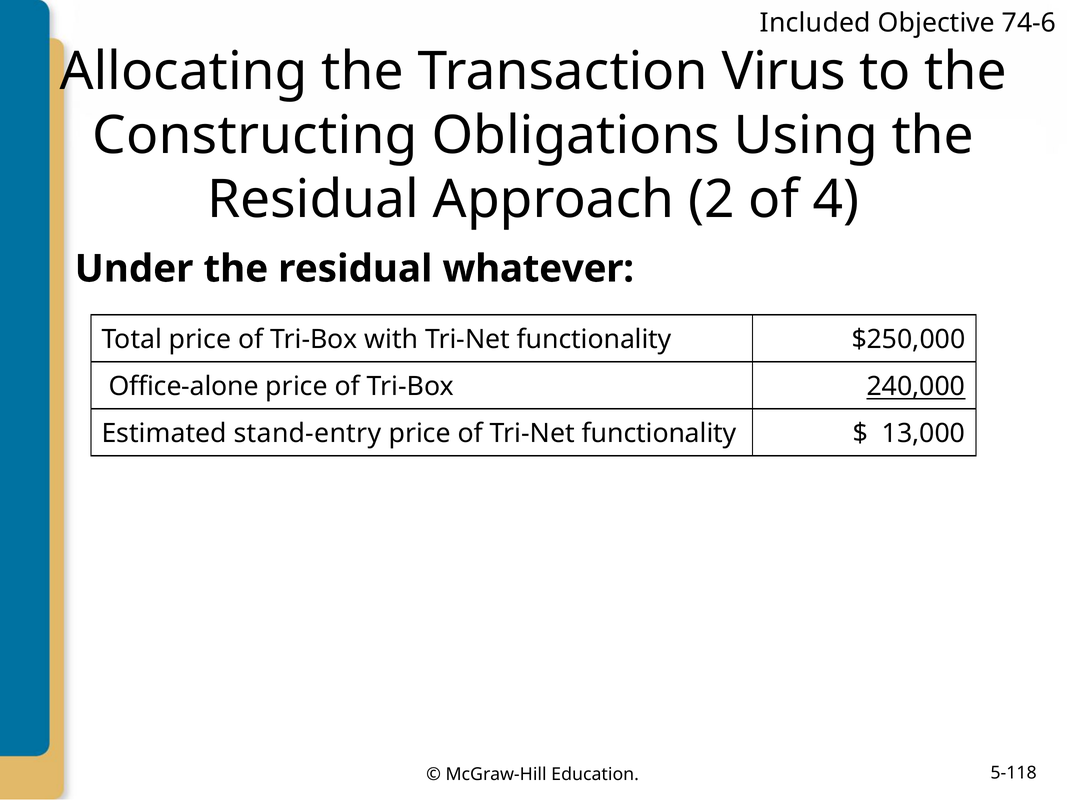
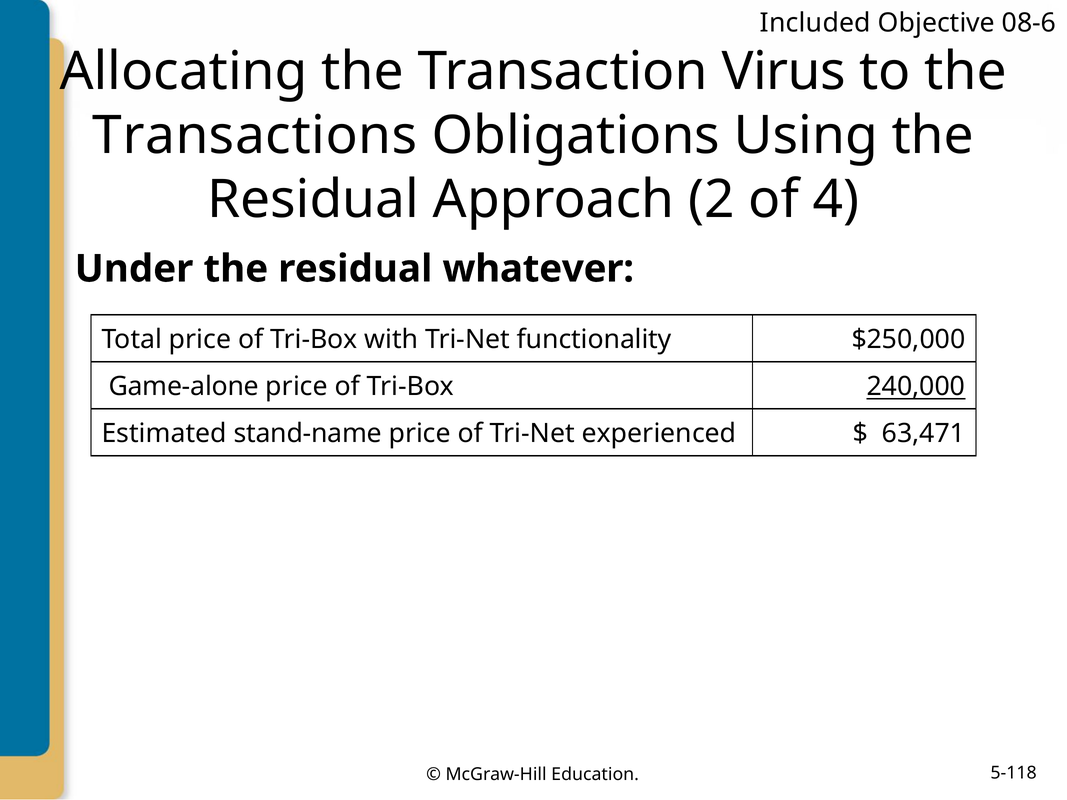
74-6: 74-6 -> 08-6
Constructing: Constructing -> Transactions
Office-alone: Office-alone -> Game-alone
stand-entry: stand-entry -> stand-name
of Tri-Net functionality: functionality -> experienced
13,000: 13,000 -> 63,471
